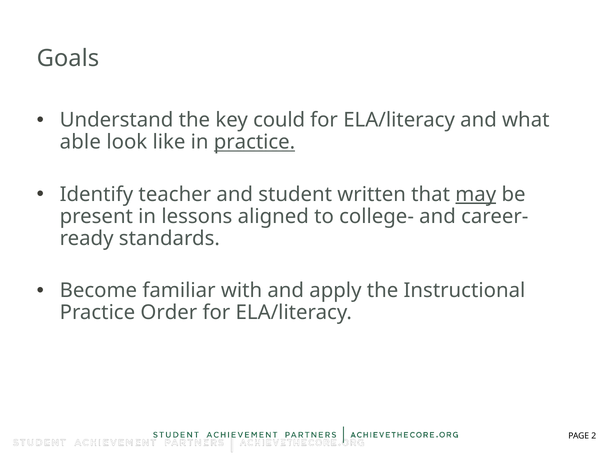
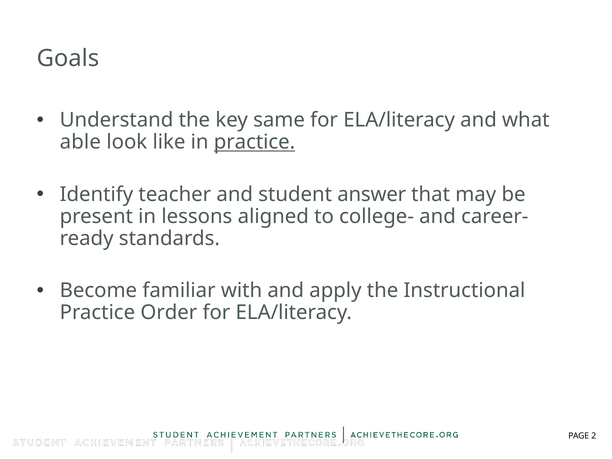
could: could -> same
written: written -> answer
may underline: present -> none
